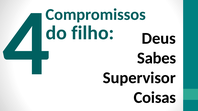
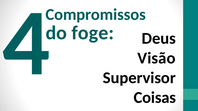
filho: filho -> foge
Sabes: Sabes -> Visão
